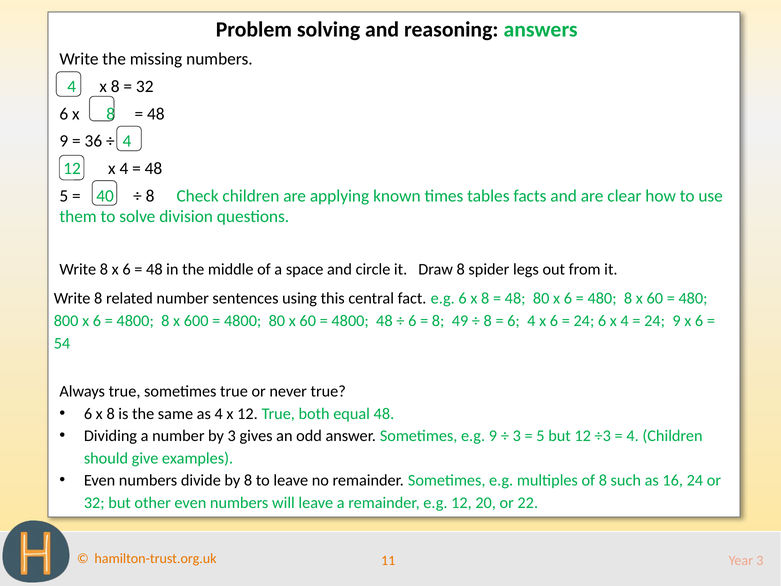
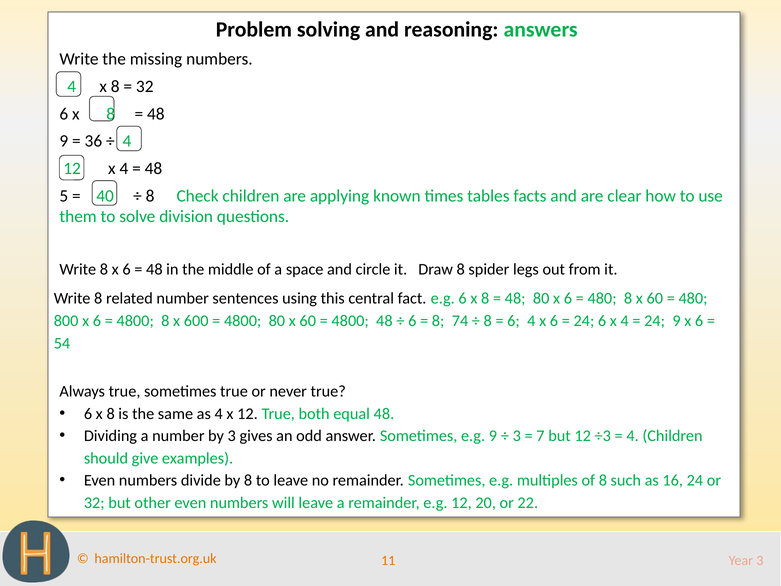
49: 49 -> 74
5 at (540, 436): 5 -> 7
